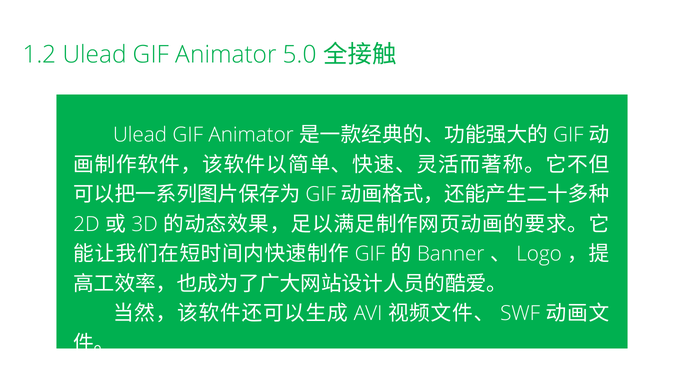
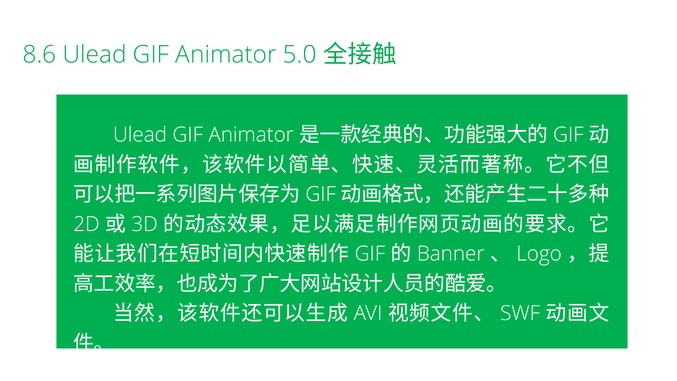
1.2: 1.2 -> 8.6
